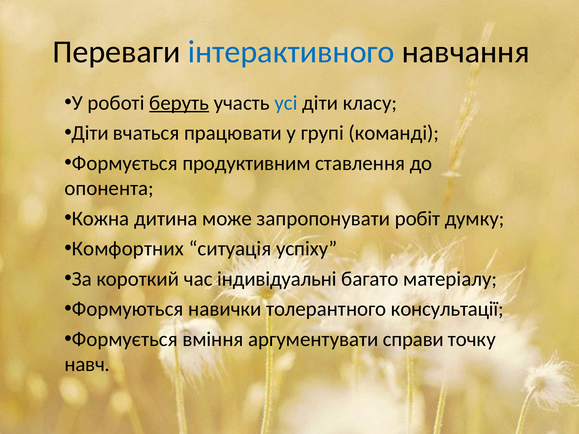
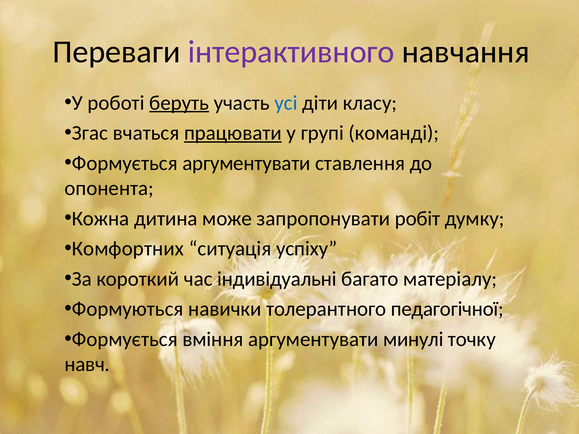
інтерактивного colour: blue -> purple
Діти at (90, 133): Діти -> Згас
працювати underline: none -> present
Формується продуктивним: продуктивним -> аргументувати
консультації: консультації -> педагогічної
справи: справи -> минулі
